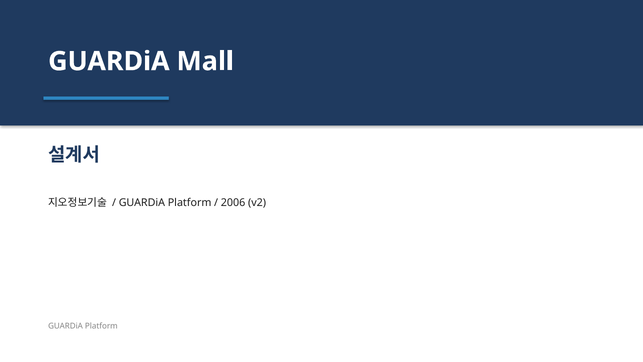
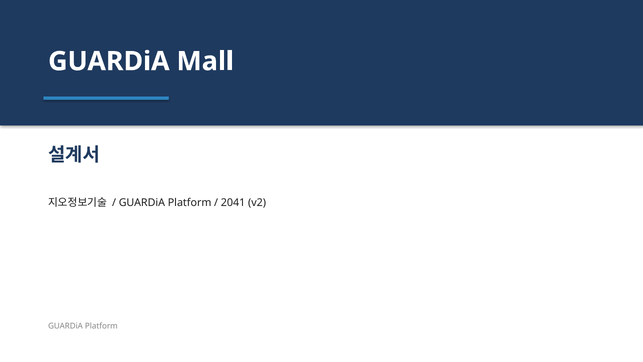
2006: 2006 -> 2041
